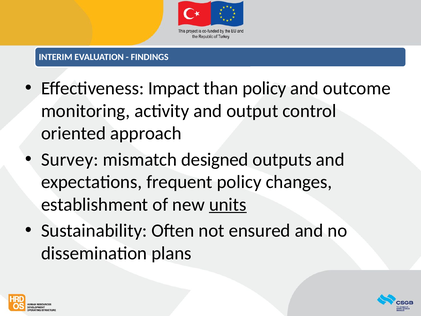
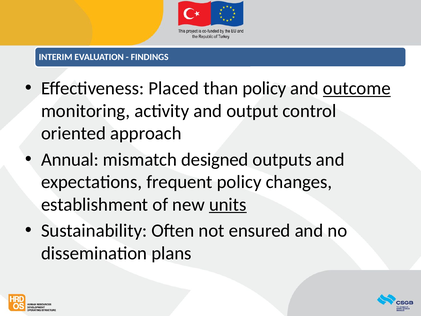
Impact: Impact -> Placed
outcome underline: none -> present
Survey: Survey -> Annual
